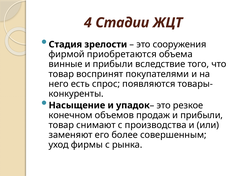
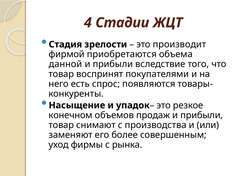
сооружения: сооружения -> производит
винные: винные -> данной
